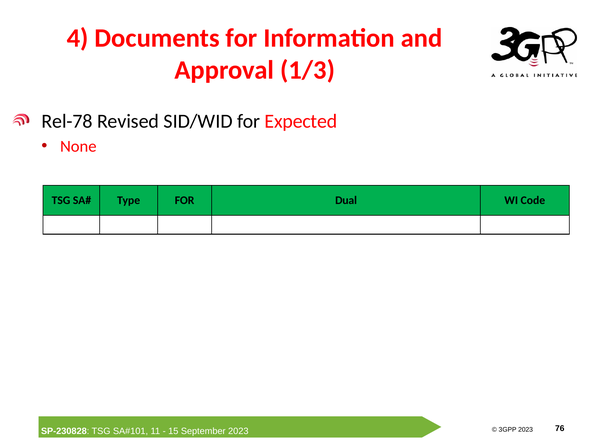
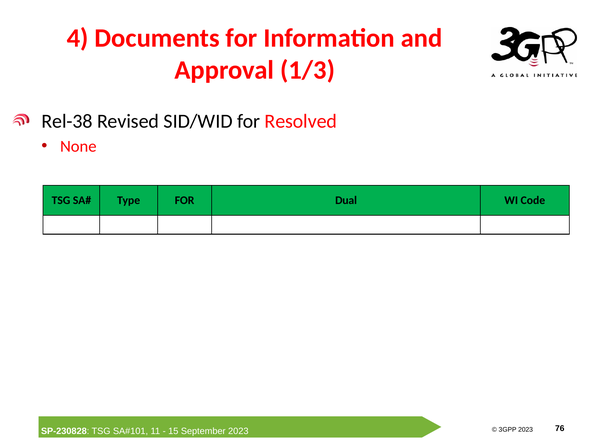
Rel-78: Rel-78 -> Rel-38
Expected: Expected -> Resolved
